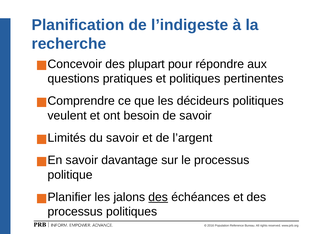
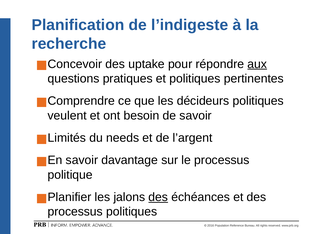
plupart: plupart -> uptake
aux underline: none -> present
du savoir: savoir -> needs
